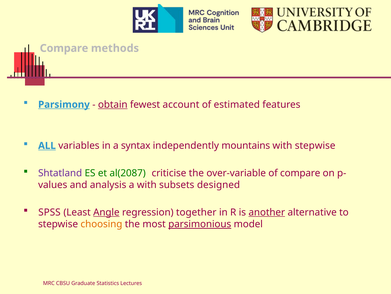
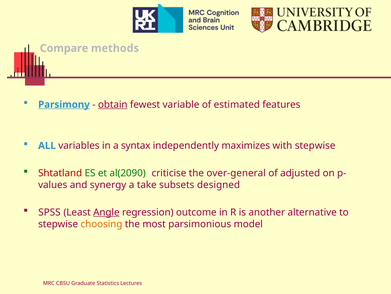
account: account -> variable
ALL underline: present -> none
mountains: mountains -> maximizes
Shtatland colour: purple -> red
al(2087: al(2087 -> al(2090
over-variable: over-variable -> over-general
of compare: compare -> adjusted
analysis: analysis -> synergy
a with: with -> take
together: together -> outcome
another underline: present -> none
parsimonious underline: present -> none
